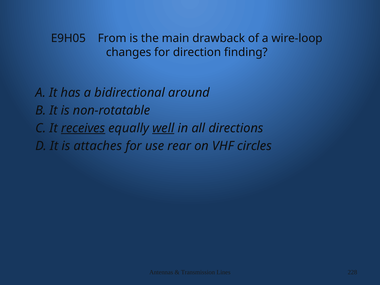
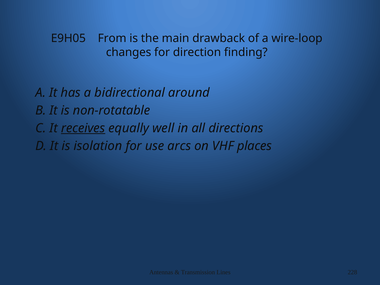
well underline: present -> none
attaches: attaches -> isolation
rear: rear -> arcs
circles: circles -> places
